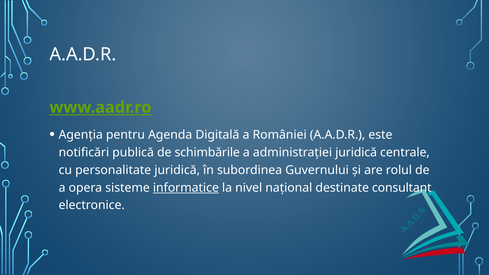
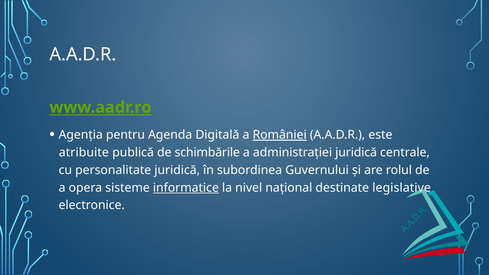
României underline: none -> present
notificări: notificări -> atribuite
consultant: consultant -> legislative
